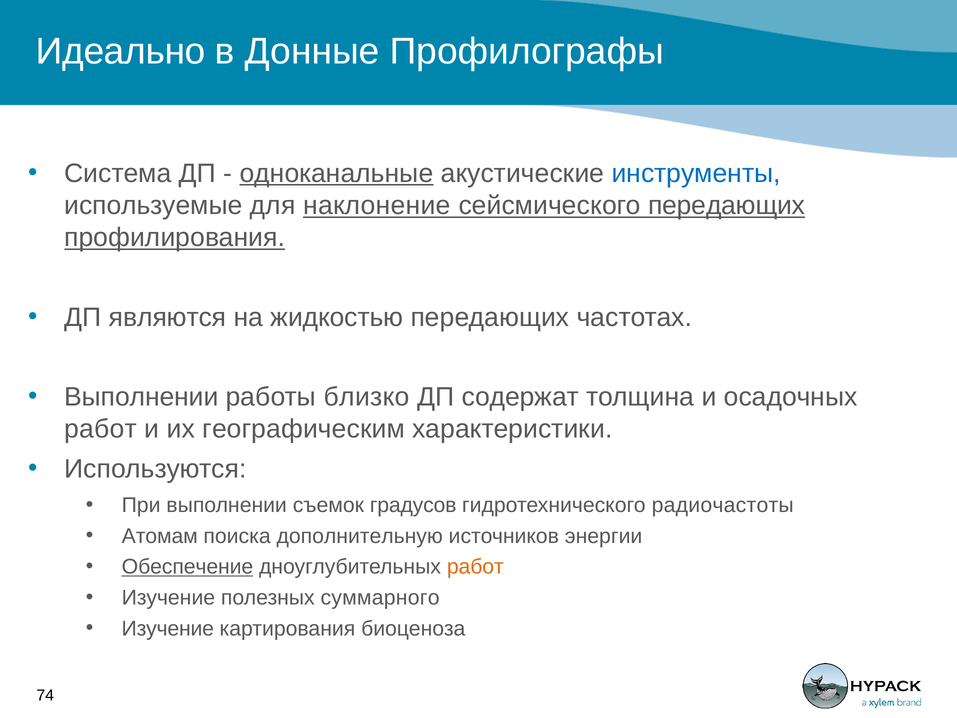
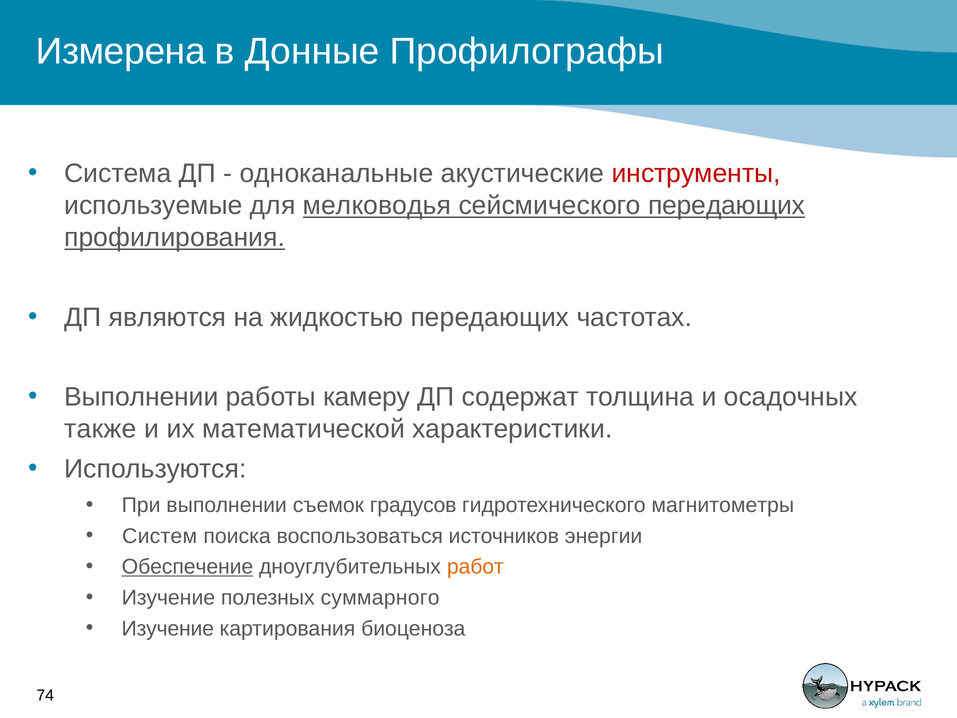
Идеально: Идеально -> Измерена
одноканальные underline: present -> none
инструменты colour: blue -> red
наклонение: наклонение -> мелководья
близко: близко -> камеру
работ at (101, 429): работ -> также
географическим: географическим -> математической
радиочастоты: радиочастоты -> магнитометры
Атомам: Атомам -> Систем
дополнительную: дополнительную -> воспользоваться
